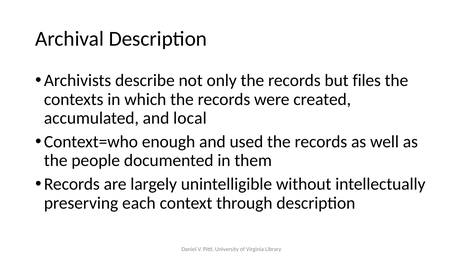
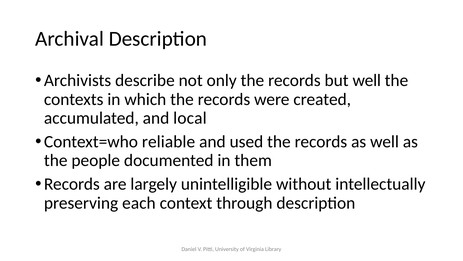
but files: files -> well
enough: enough -> reliable
